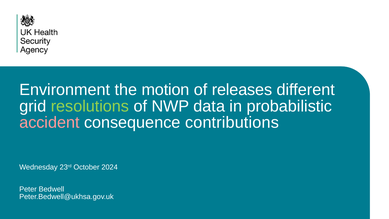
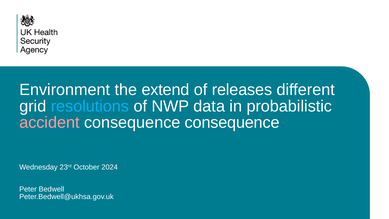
motion: motion -> extend
resolutions colour: light green -> light blue
consequence contributions: contributions -> consequence
